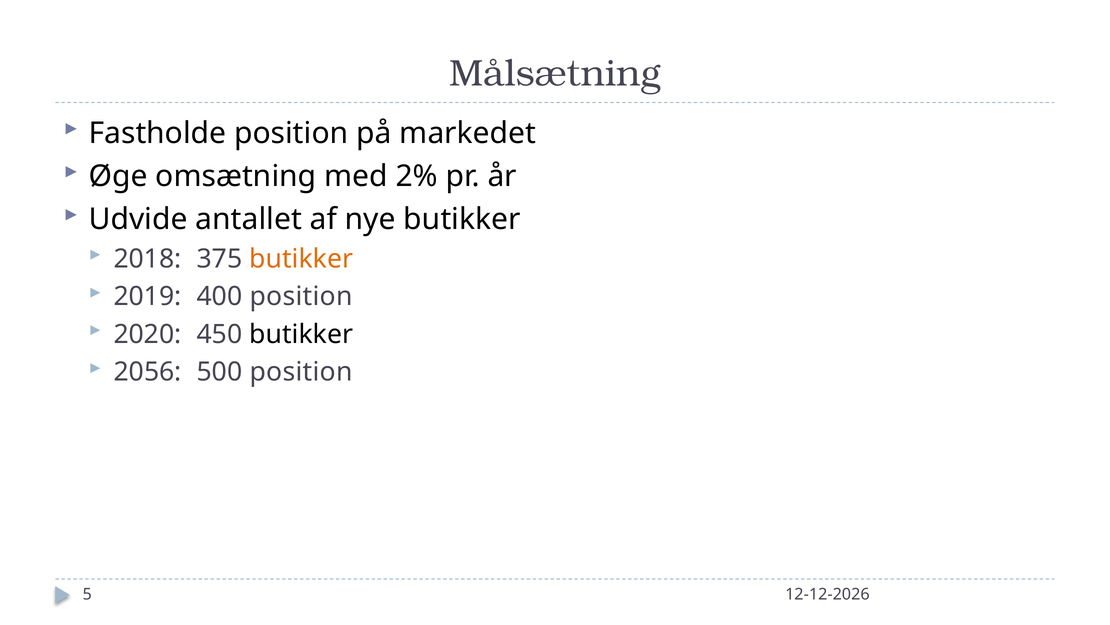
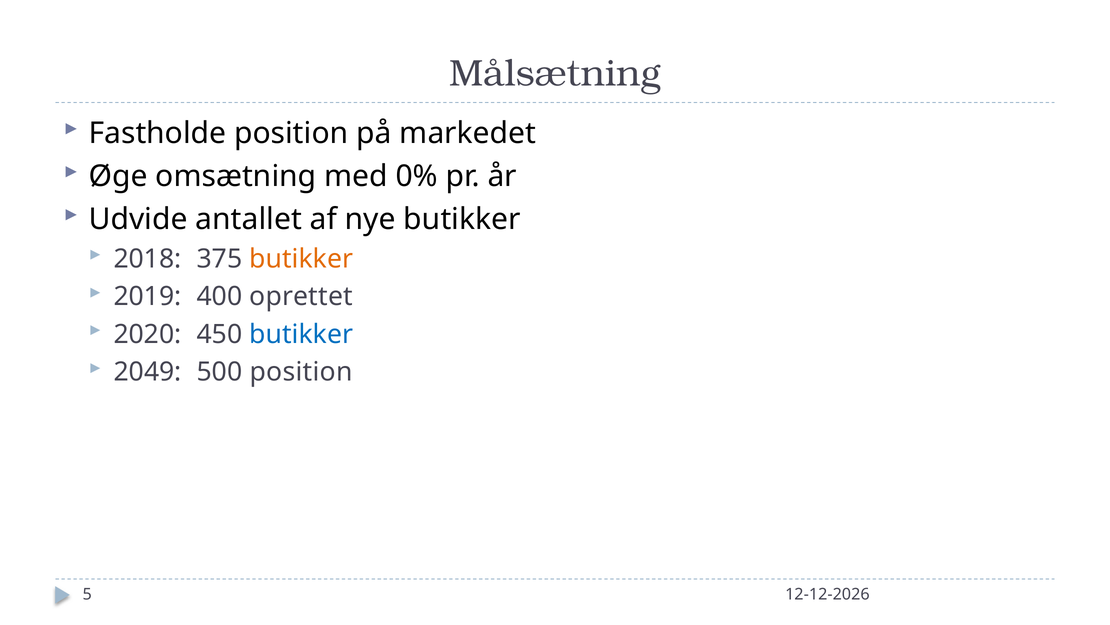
2%: 2% -> 0%
400 position: position -> oprettet
butikker at (301, 334) colour: black -> blue
2056: 2056 -> 2049
